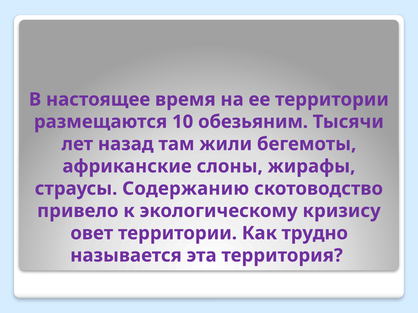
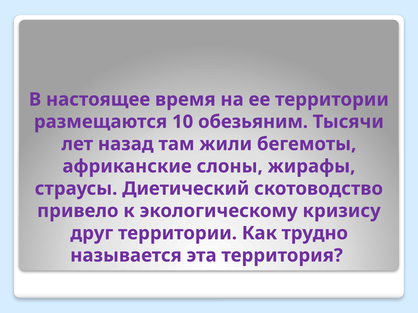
Содержанию: Содержанию -> Диетический
овет: овет -> друг
